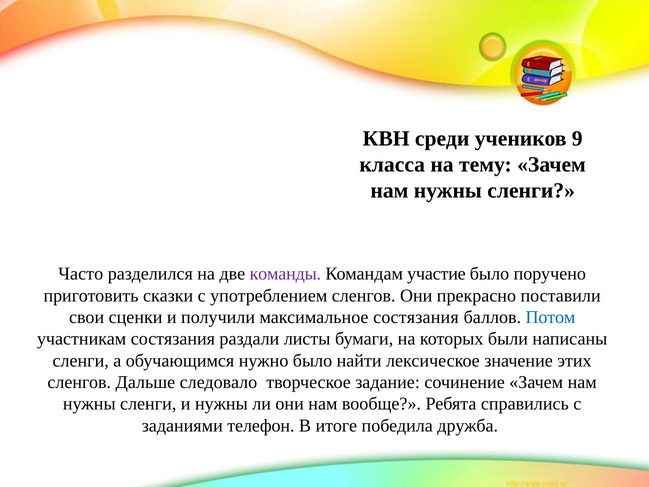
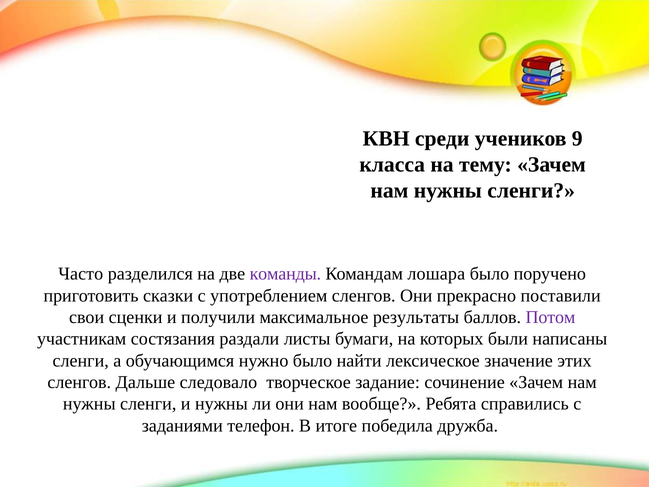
участие: участие -> лошара
максимальное состязания: состязания -> результаты
Потом colour: blue -> purple
